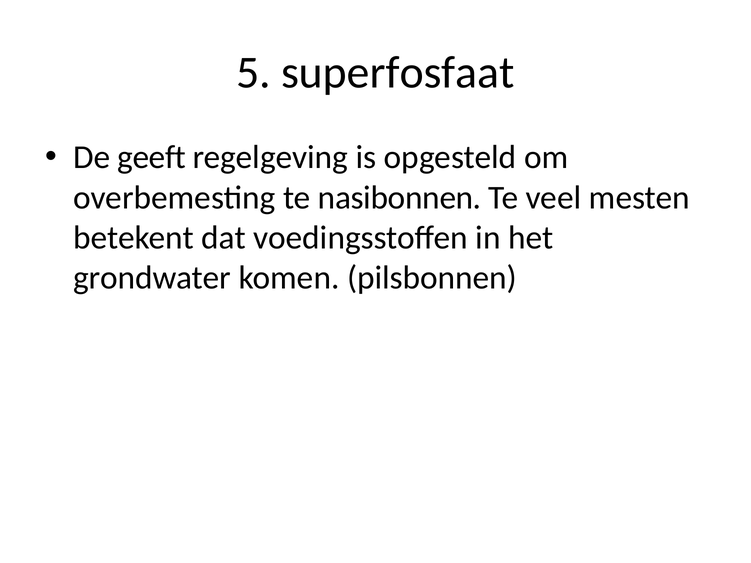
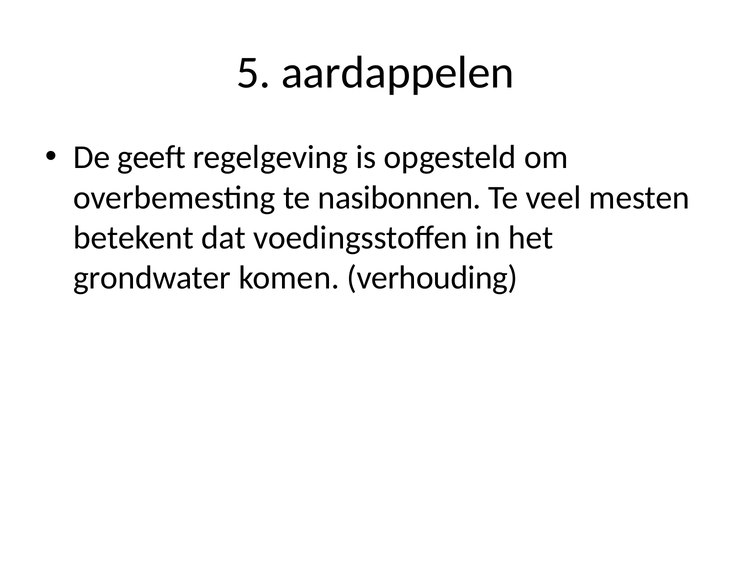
superfosfaat: superfosfaat -> aardappelen
pilsbonnen: pilsbonnen -> verhouding
